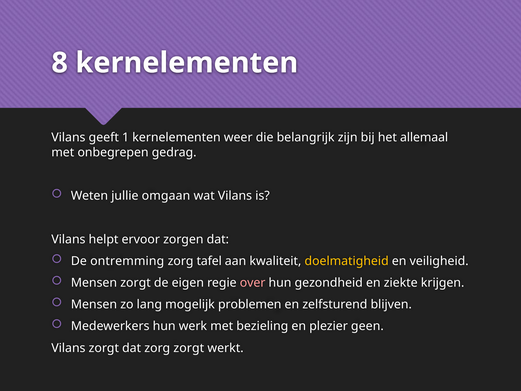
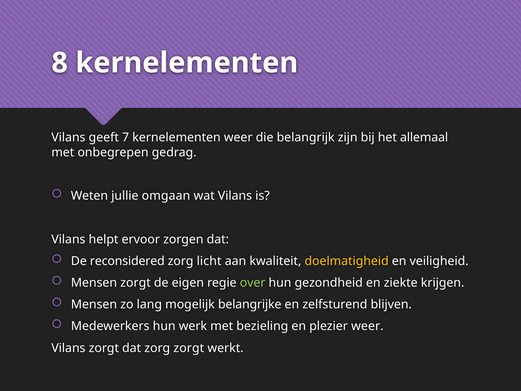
1: 1 -> 7
ontremming: ontremming -> reconsidered
tafel: tafel -> licht
over colour: pink -> light green
problemen: problemen -> belangrijke
plezier geen: geen -> weer
